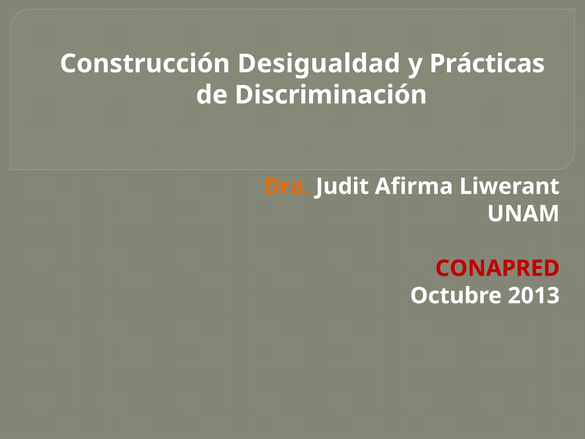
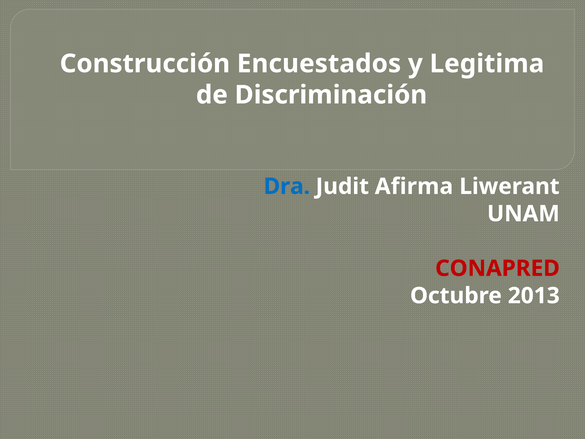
Desigualdad: Desigualdad -> Encuestados
Prácticas: Prácticas -> Legitima
Dra colour: orange -> blue
